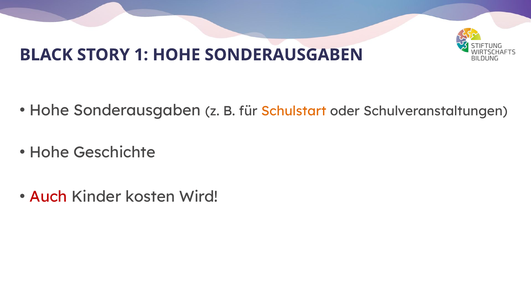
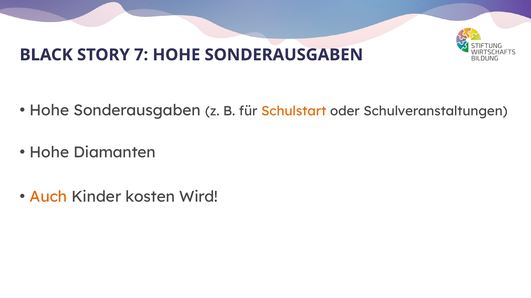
1: 1 -> 7
Geschichte: Geschichte -> Diamanten
Auch colour: red -> orange
